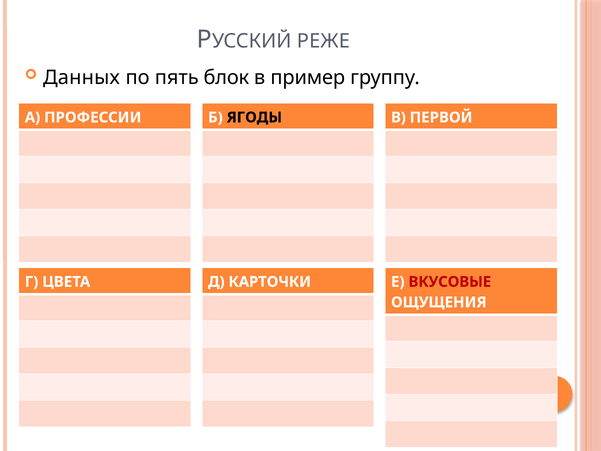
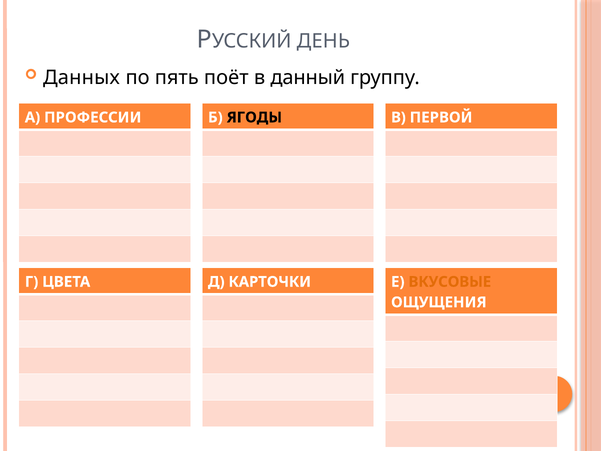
РЕЖЕ: РЕЖЕ -> ДЕНЬ
блок: блок -> поёт
пример: пример -> данный
ВКУСОВЫЕ colour: red -> orange
